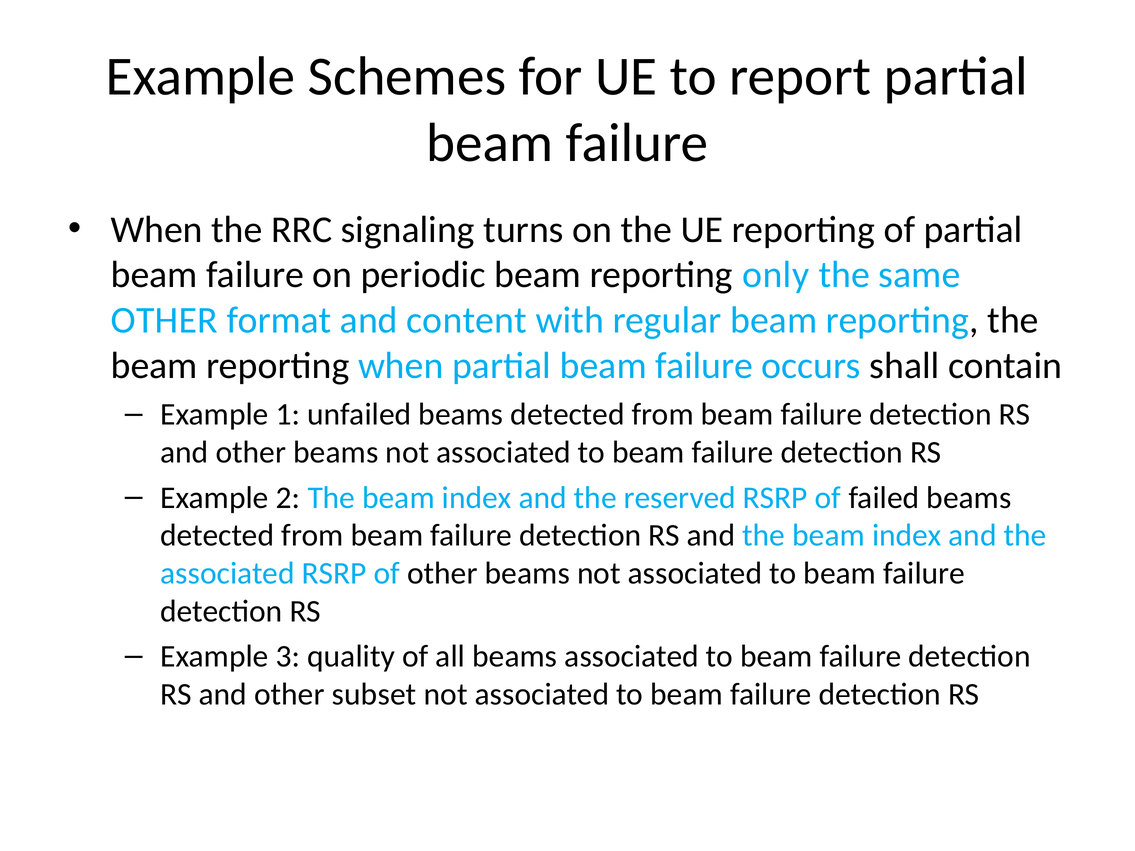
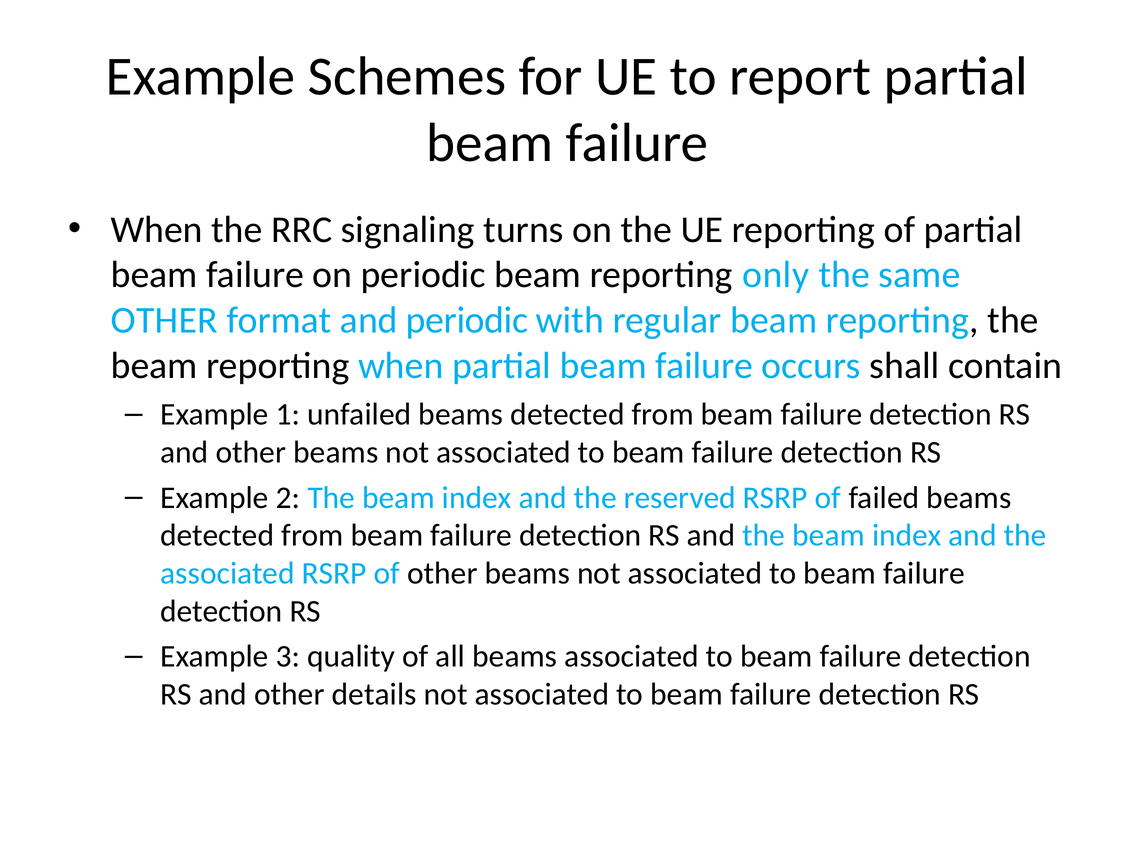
and content: content -> periodic
subset: subset -> details
